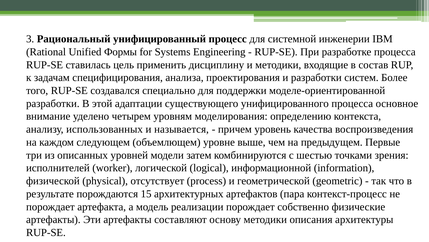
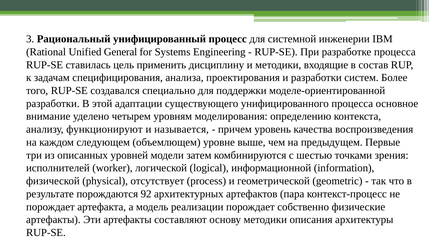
Формы: Формы -> General
использованных: использованных -> функционируют
15: 15 -> 92
